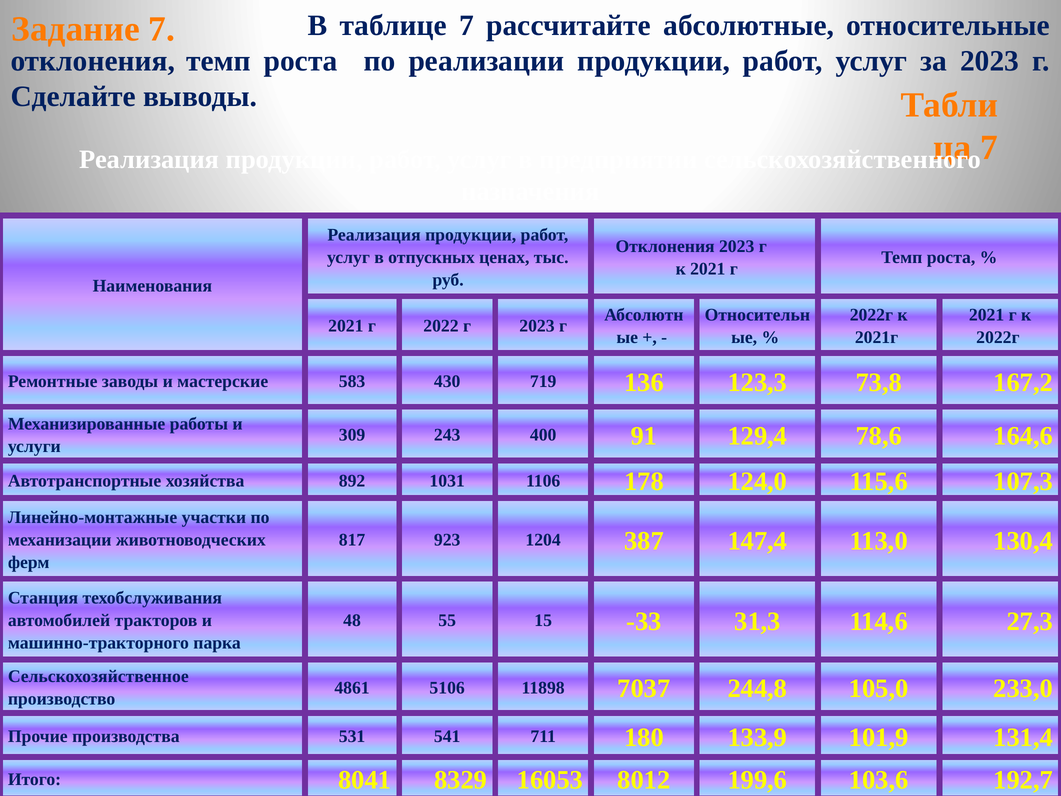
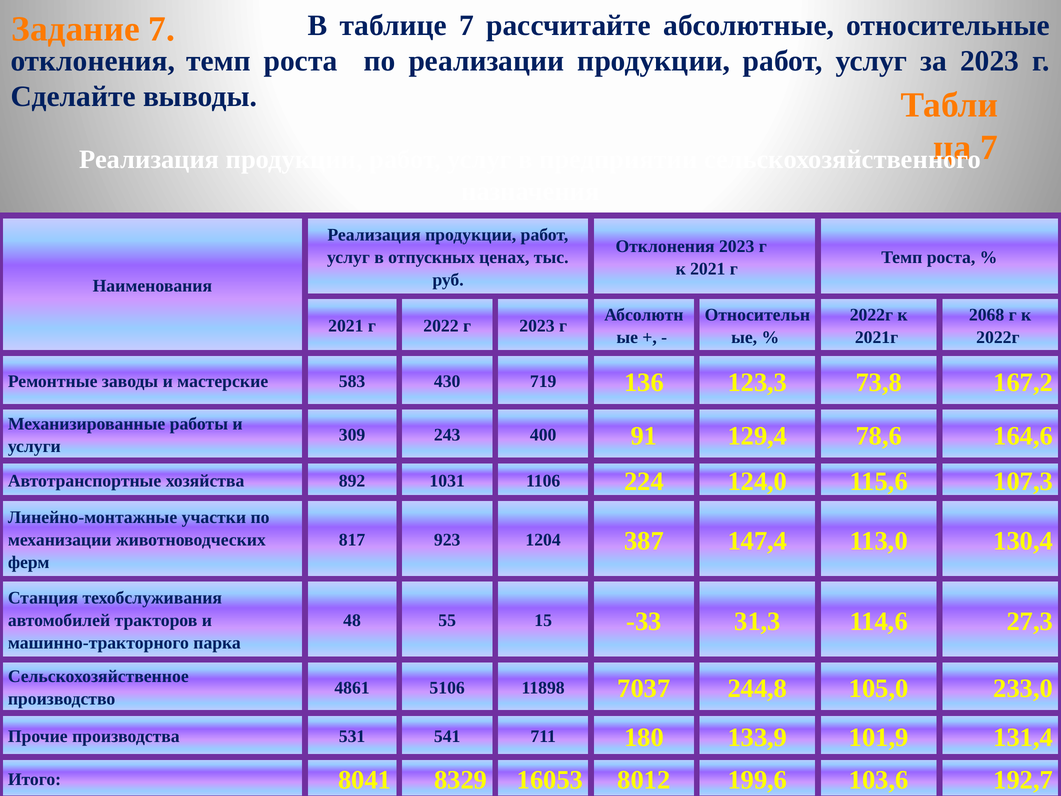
2021 at (987, 315): 2021 -> 2068
178: 178 -> 224
